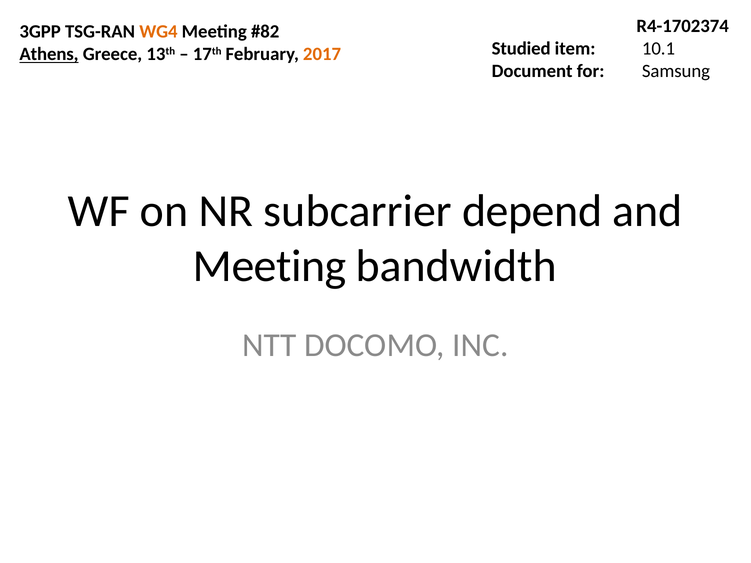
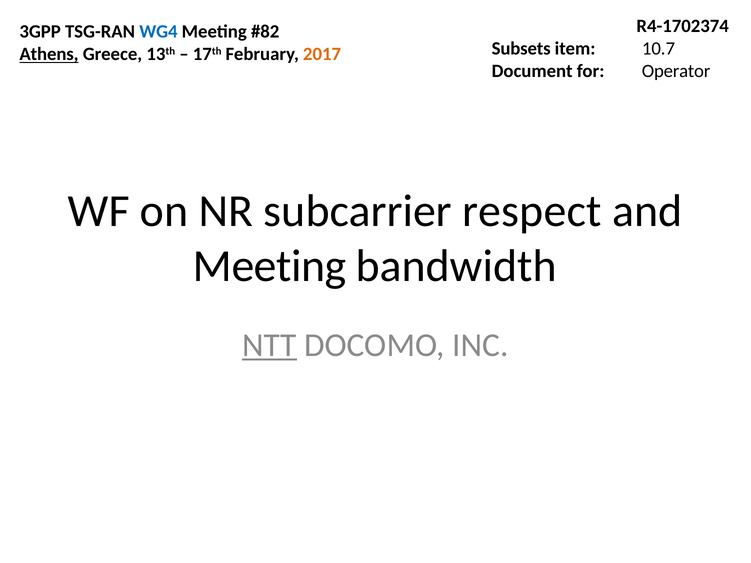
WG4 colour: orange -> blue
Studied: Studied -> Subsets
10.1: 10.1 -> 10.7
Samsung: Samsung -> Operator
depend: depend -> respect
NTT underline: none -> present
